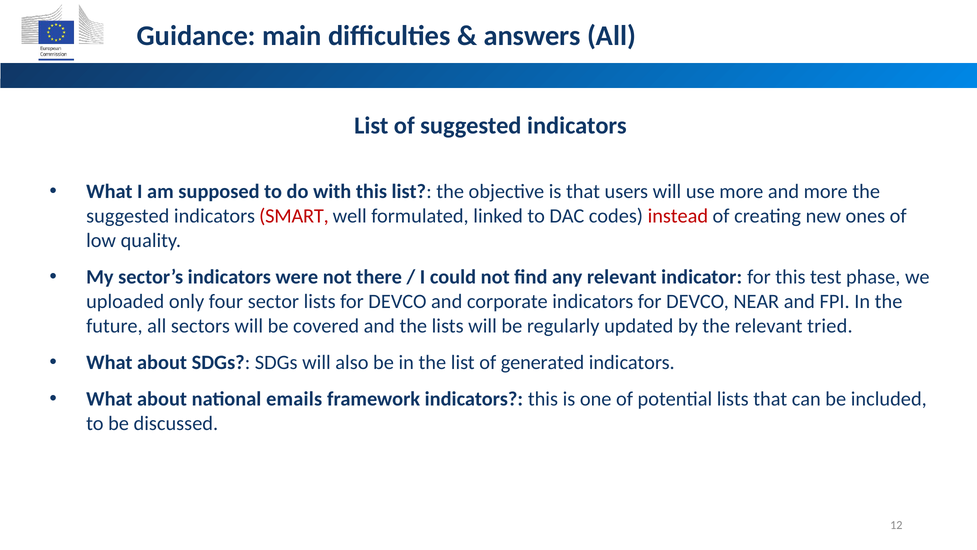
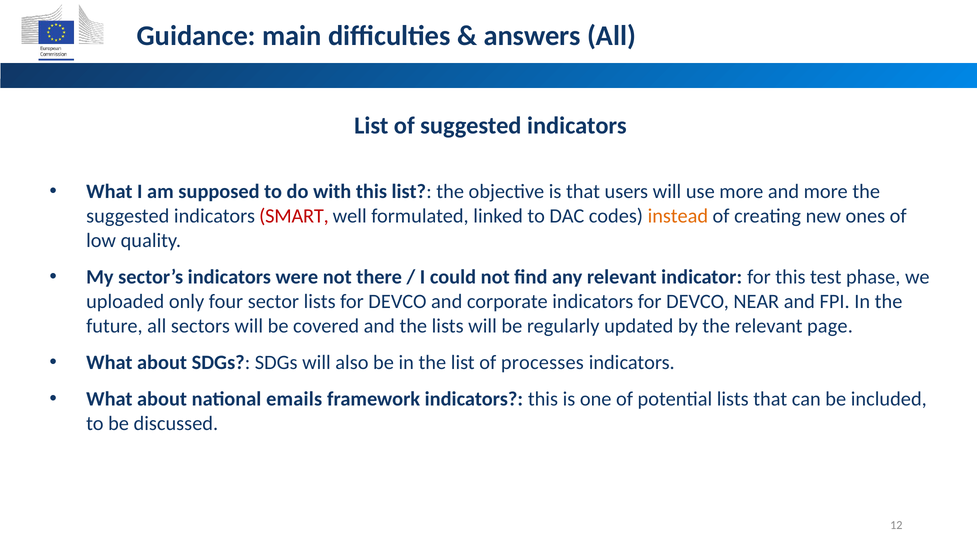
instead colour: red -> orange
tried: tried -> page
generated: generated -> processes
